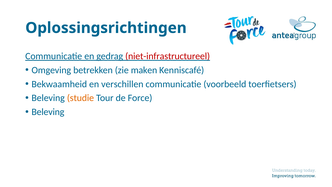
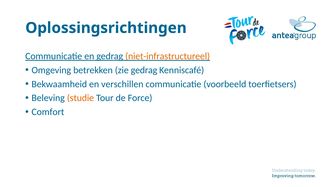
niet-infrastructureel colour: red -> orange
zie maken: maken -> gedrag
Beleving at (48, 112): Beleving -> Comfort
